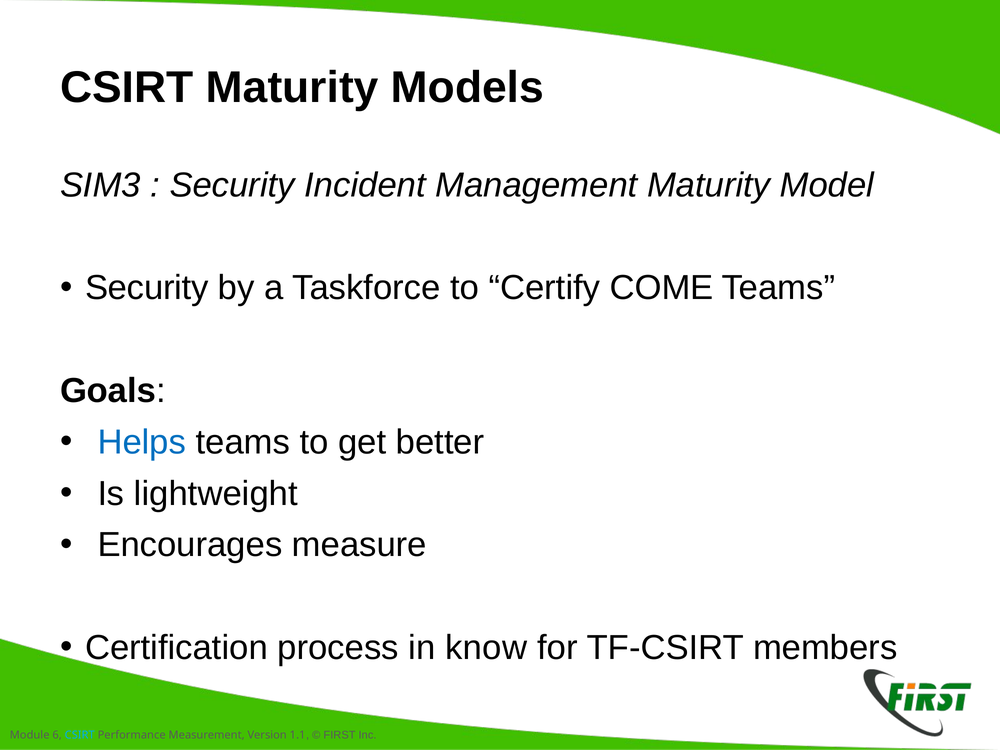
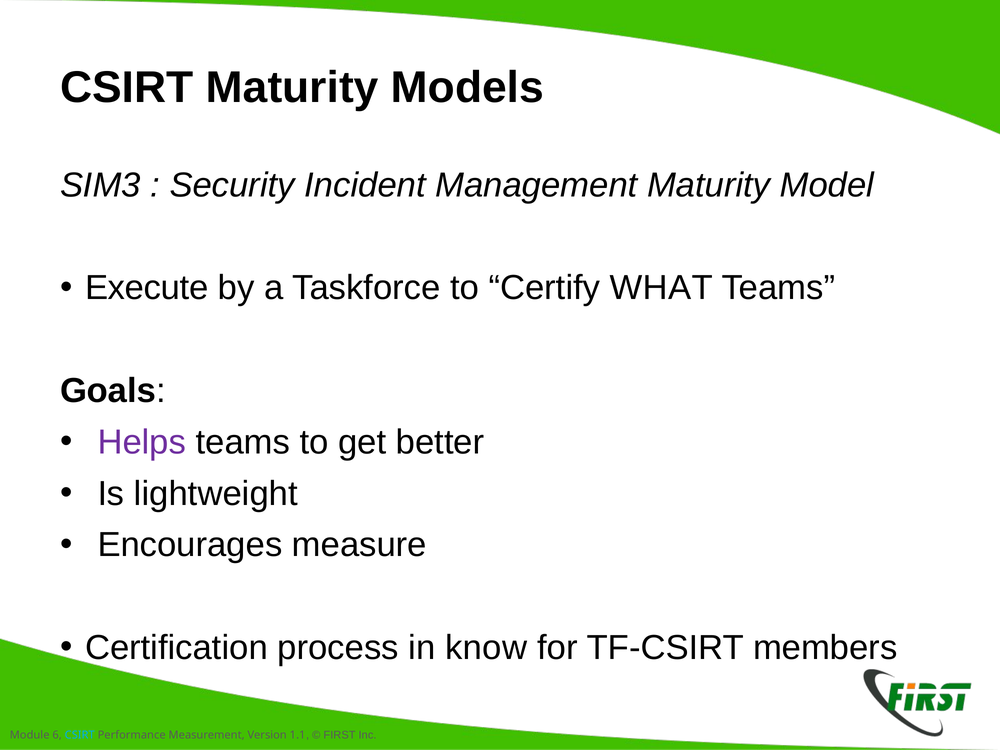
Security at (147, 288): Security -> Execute
COME: COME -> WHAT
Helps colour: blue -> purple
